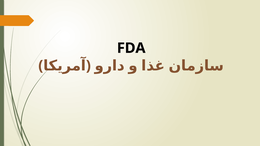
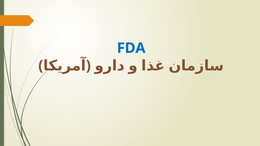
FDA colour: black -> blue
